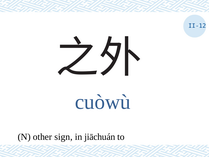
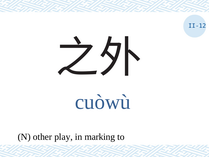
sign: sign -> play
jiāchuán: jiāchuán -> marking
